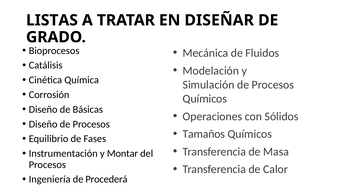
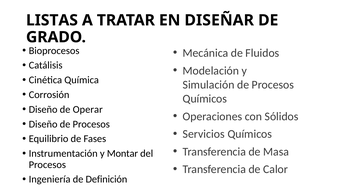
Básicas: Básicas -> Operar
Tamaños: Tamaños -> Servicios
Procederá: Procederá -> Definición
